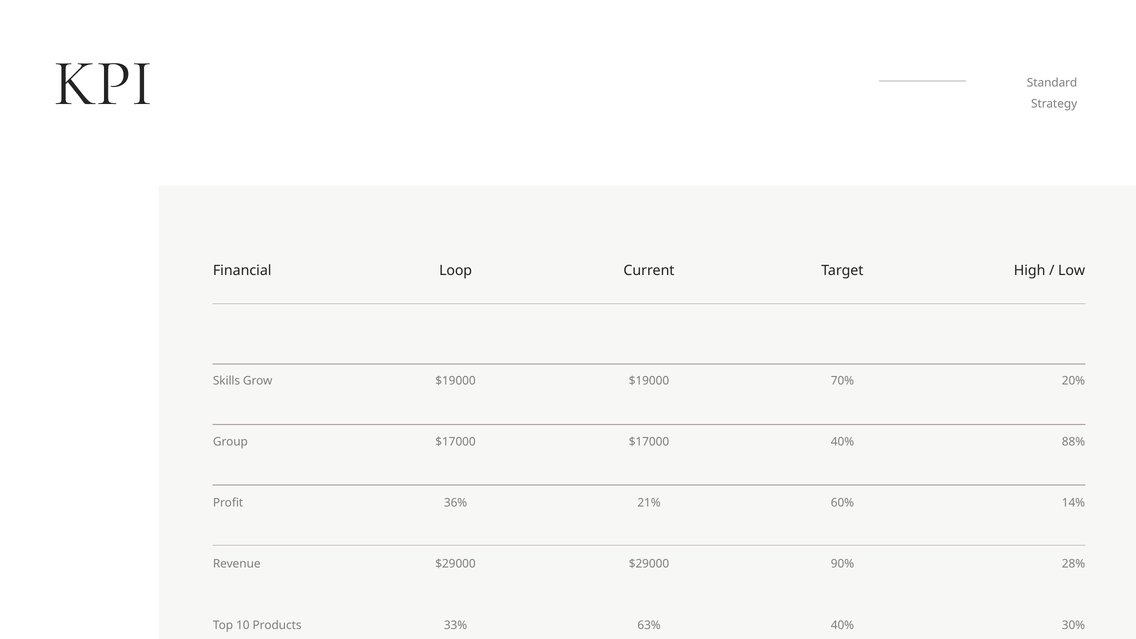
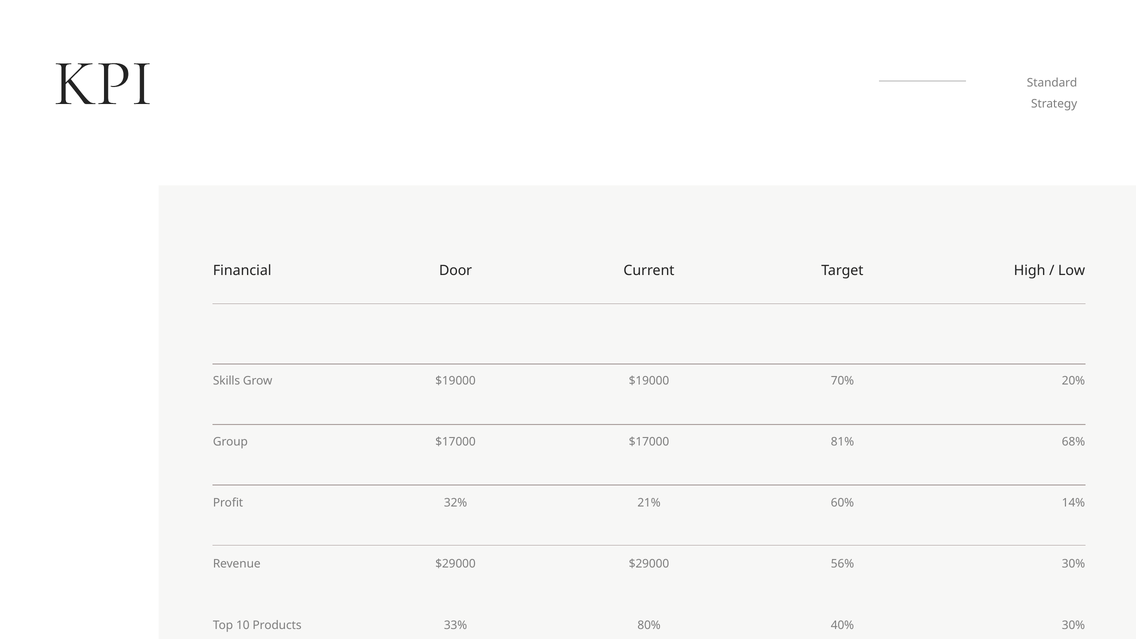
Loop: Loop -> Door
40% at (842, 442): 40% -> 81%
88%: 88% -> 68%
36%: 36% -> 32%
90%: 90% -> 56%
28% at (1073, 564): 28% -> 30%
63%: 63% -> 80%
